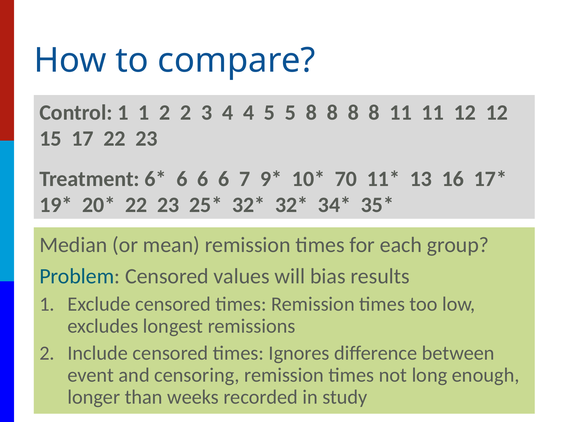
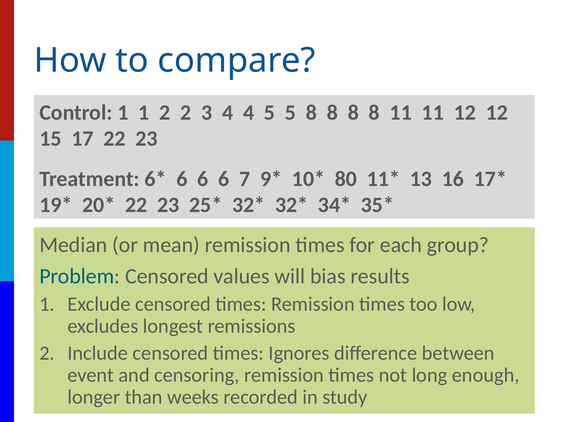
70: 70 -> 80
